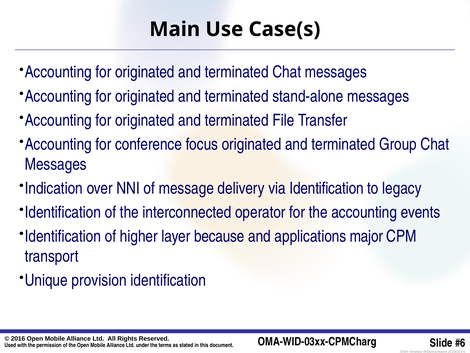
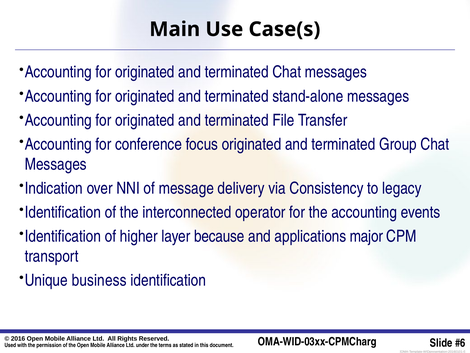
via Identification: Identification -> Consistency
provision: provision -> business
